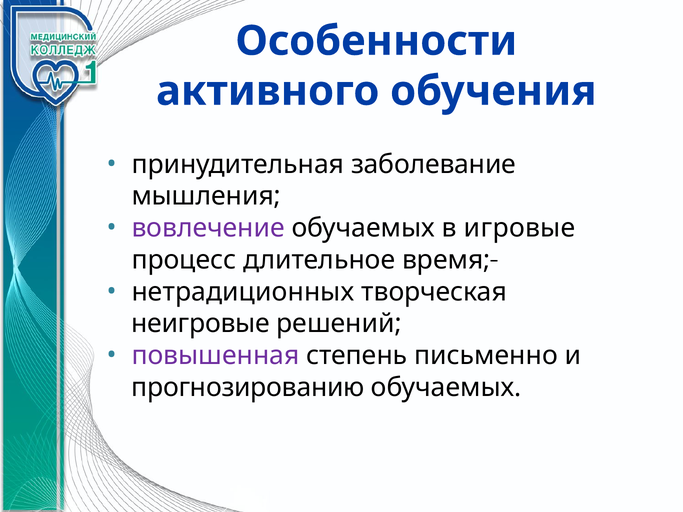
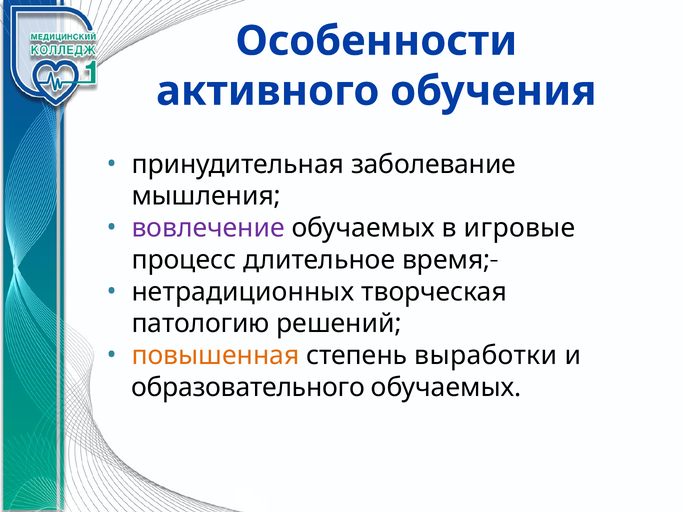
неигровые: неигровые -> патологию
повышенная colour: purple -> orange
письменно: письменно -> выработки
прогнозированию: прогнозированию -> образовательного
